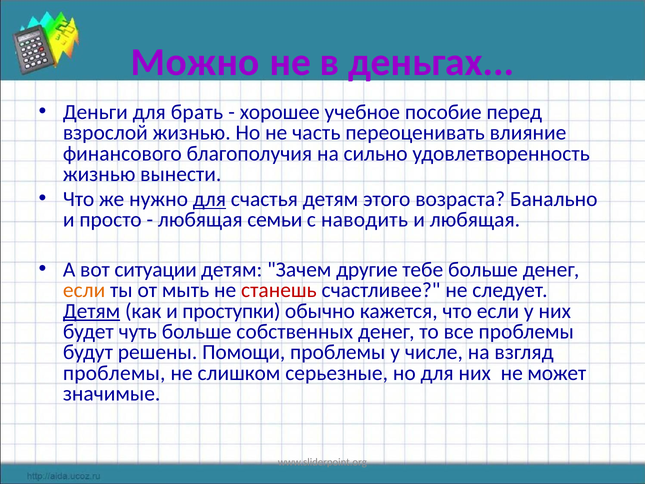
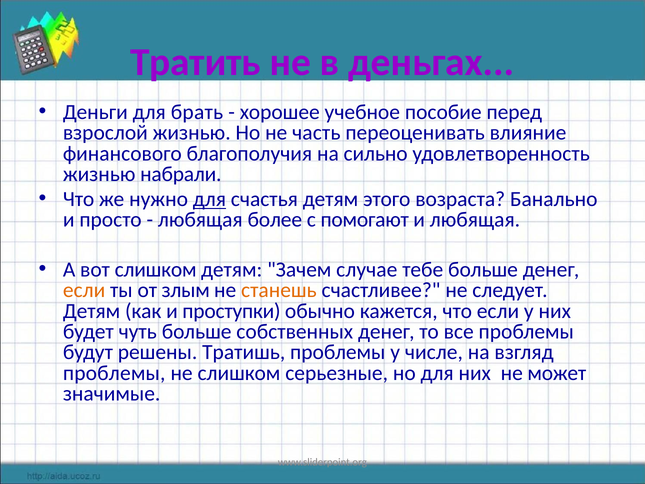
Можно: Можно -> Тратить
вынести: вынести -> набрали
семьи: семьи -> более
наводить: наводить -> помогают
вот ситуации: ситуации -> слишком
другие: другие -> случае
мыть: мыть -> злым
станешь colour: red -> orange
Детям at (92, 311) underline: present -> none
Помощи: Помощи -> Тратишь
